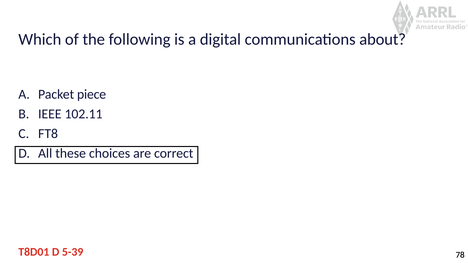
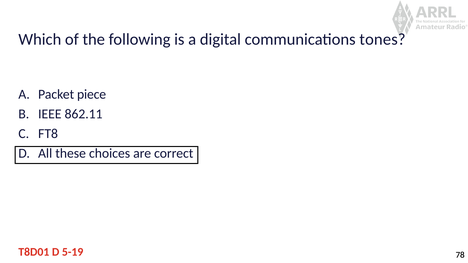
about: about -> tones
102.11: 102.11 -> 862.11
5-39: 5-39 -> 5-19
